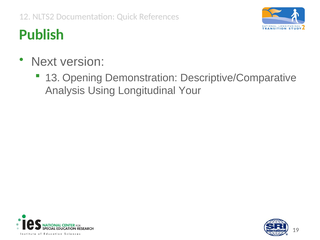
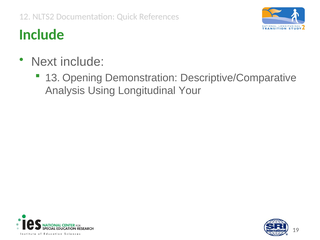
Publish at (42, 35): Publish -> Include
Next version: version -> include
